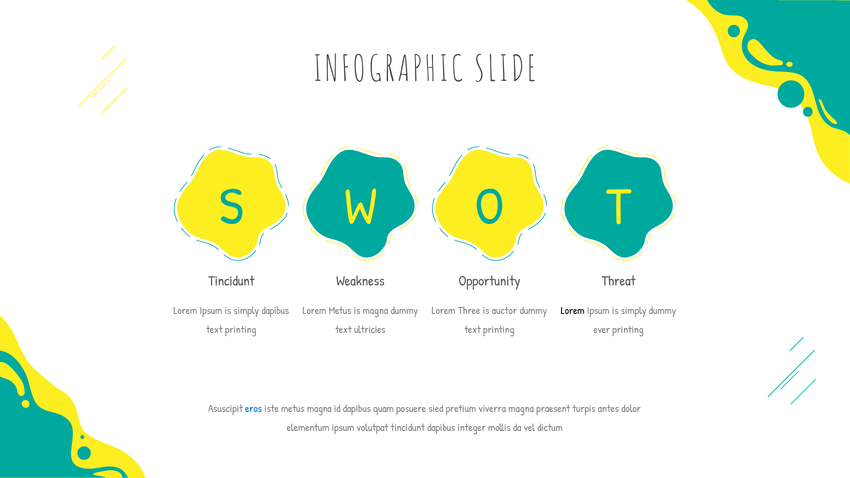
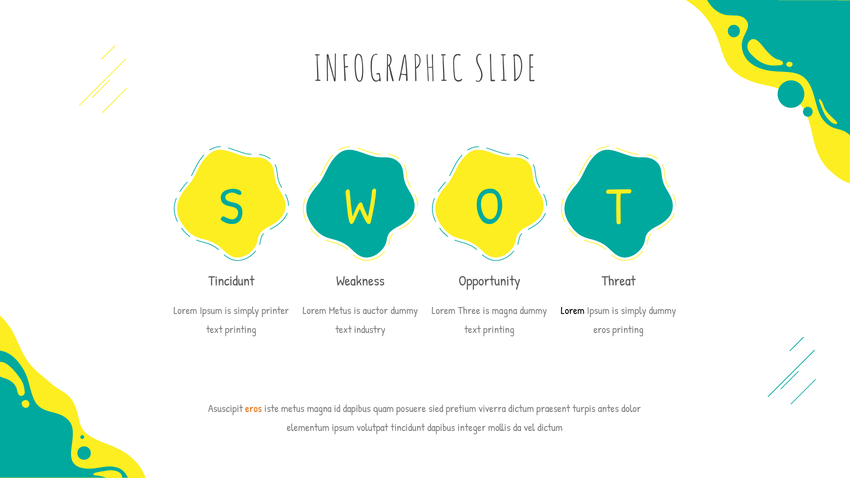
simply dapibus: dapibus -> printer
is magna: magna -> auctor
is auctor: auctor -> magna
ultricies: ultricies -> industry
ever at (602, 330): ever -> eros
eros at (254, 409) colour: blue -> orange
viverra magna: magna -> dictum
